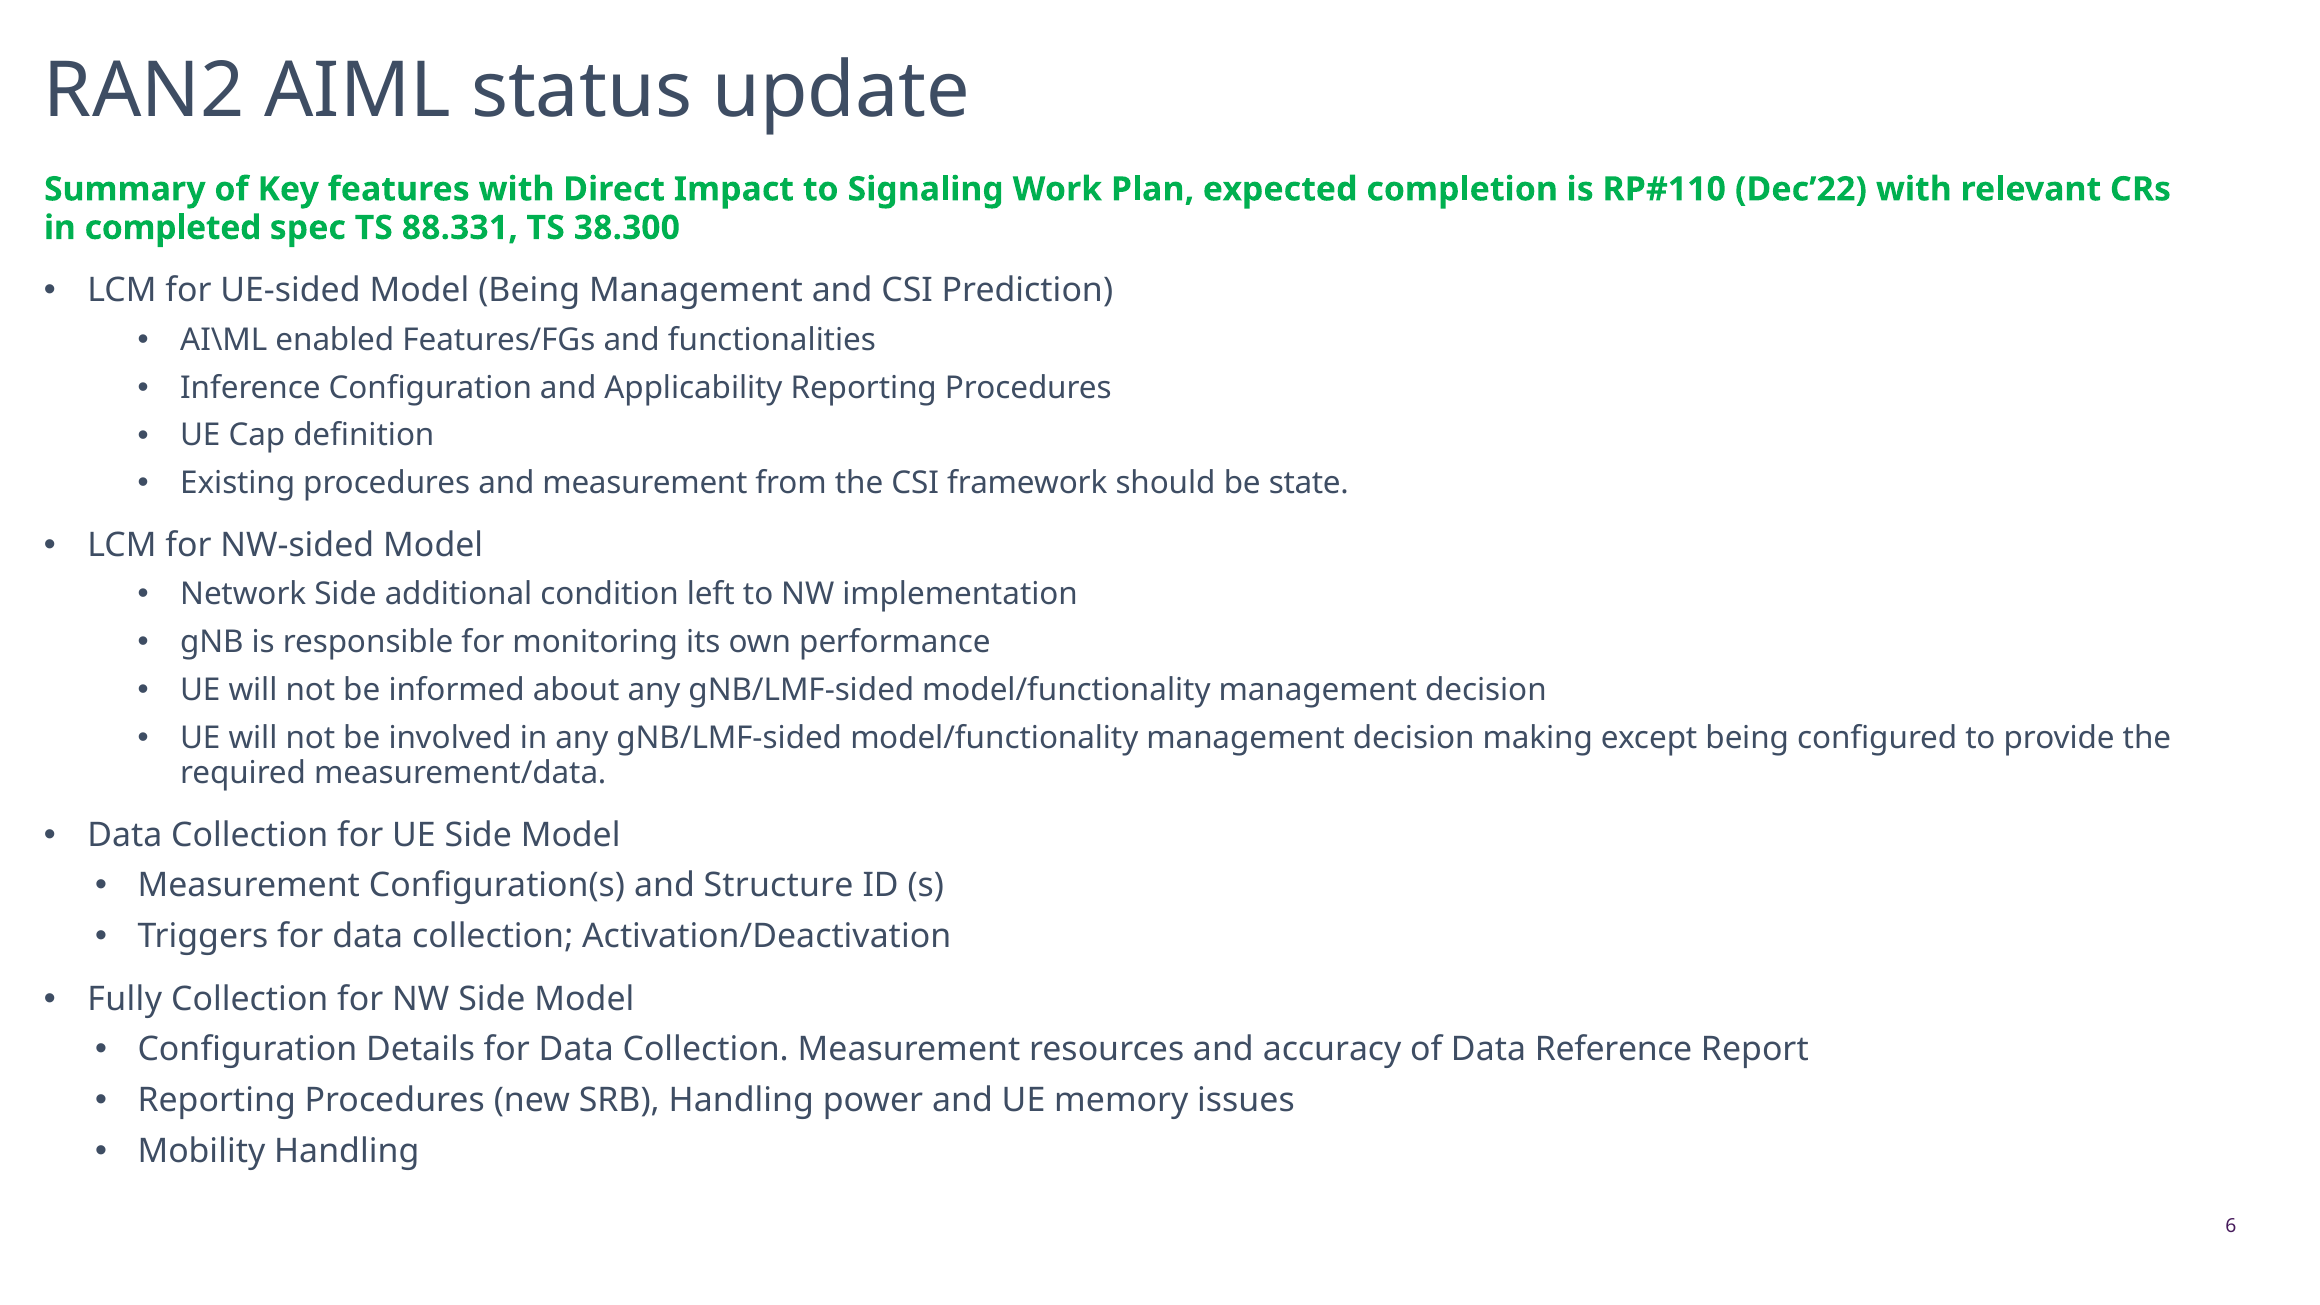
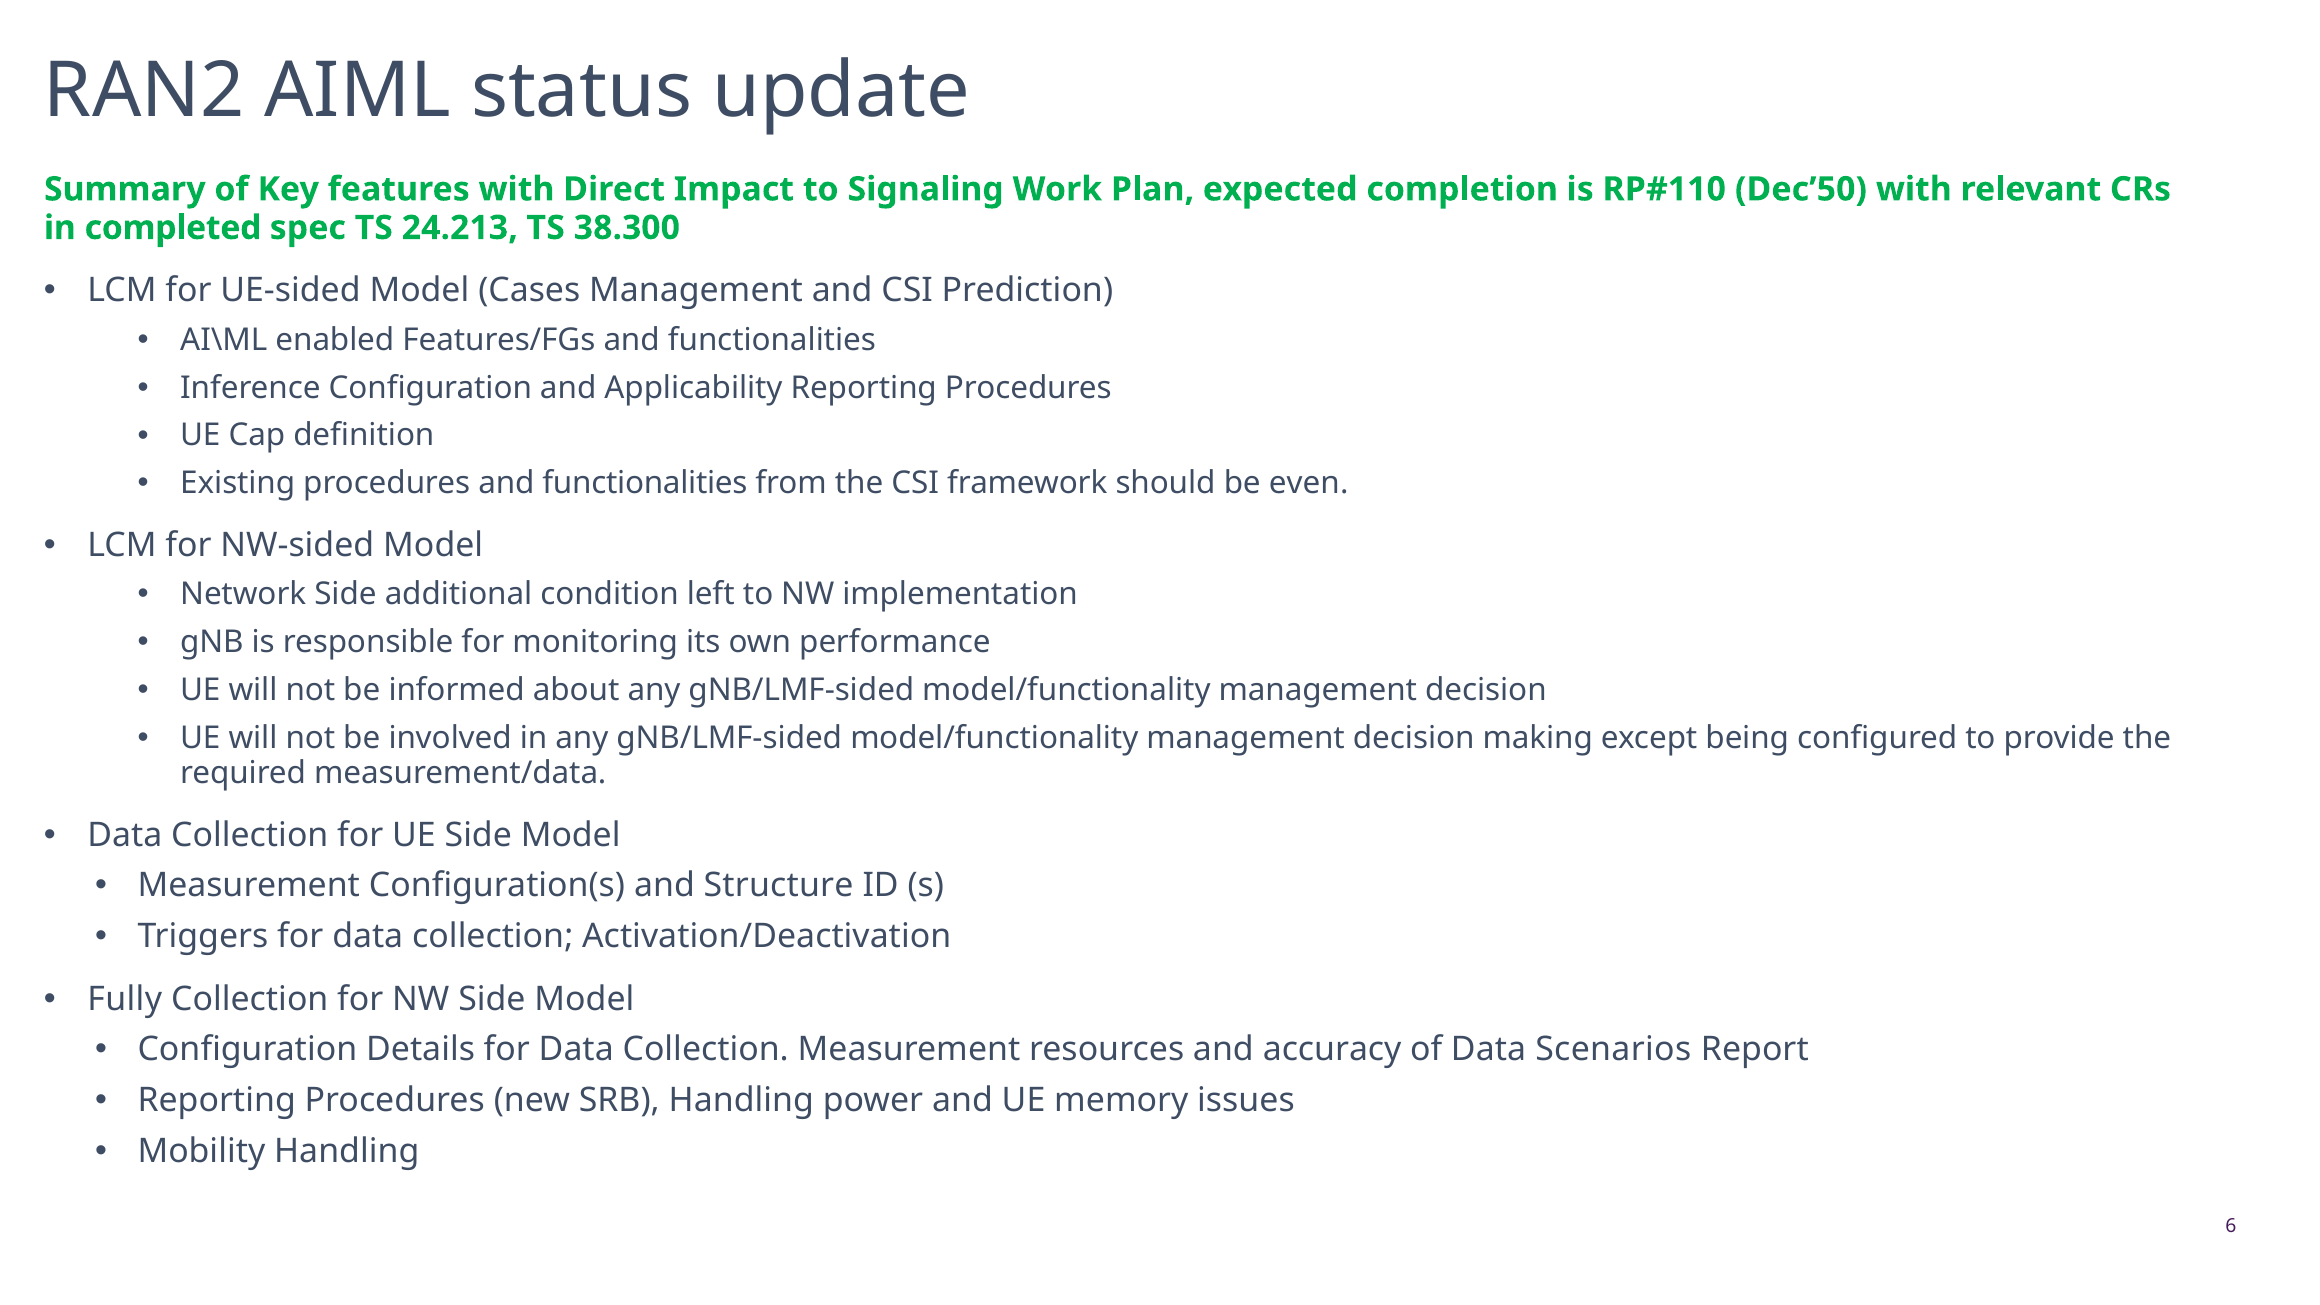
Dec’22: Dec’22 -> Dec’50
88.331: 88.331 -> 24.213
Model Being: Being -> Cases
procedures and measurement: measurement -> functionalities
state: state -> even
Reference: Reference -> Scenarios
